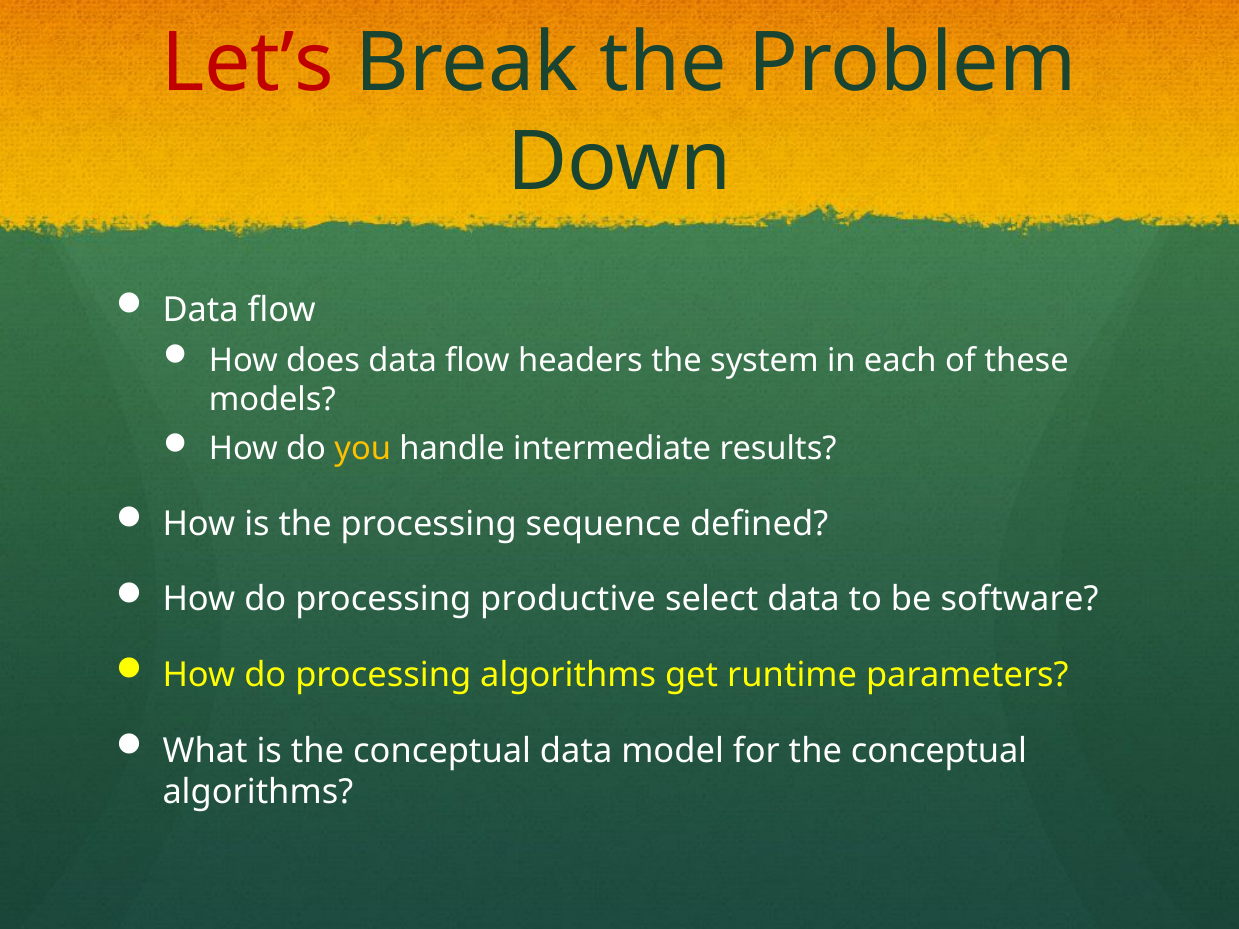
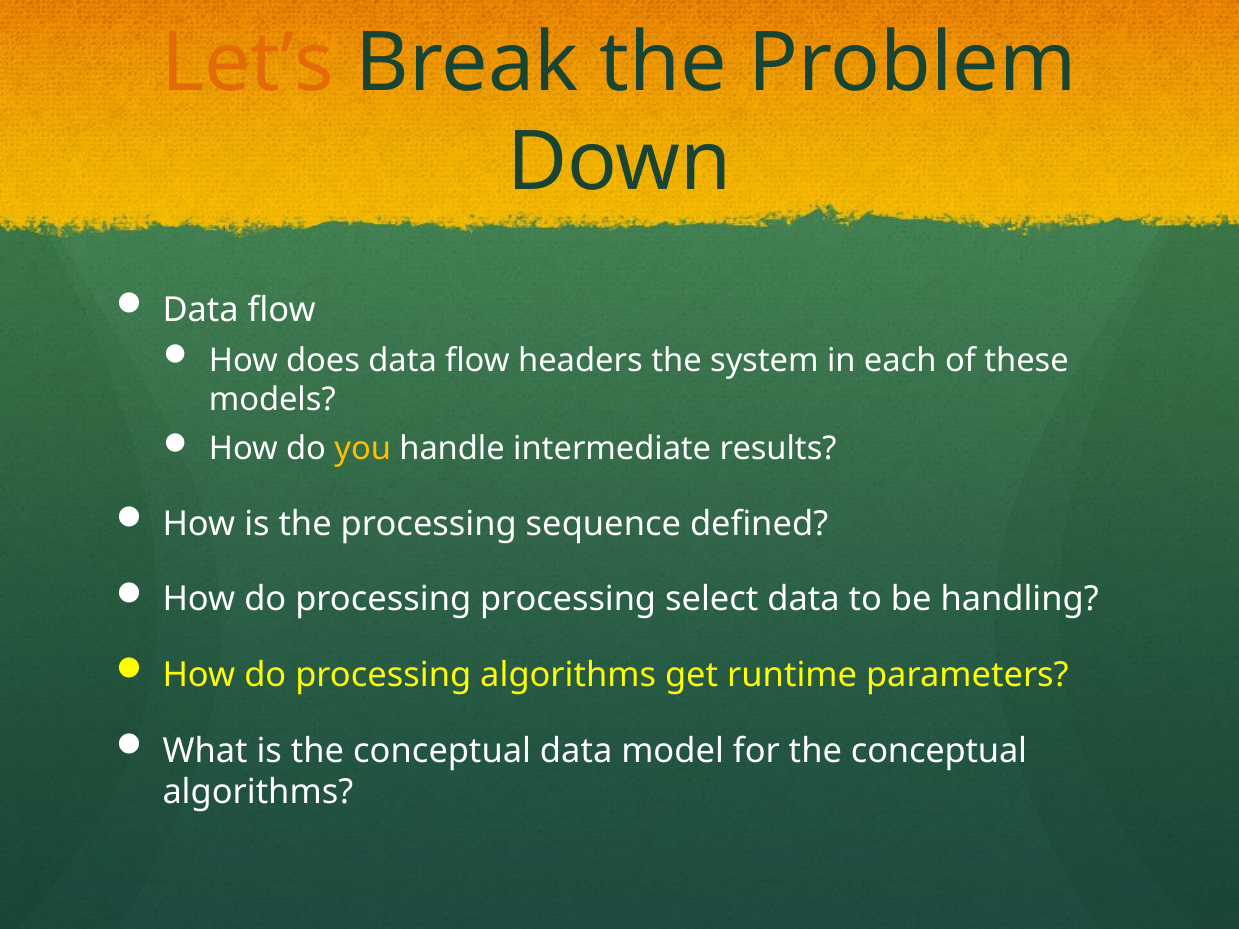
Let’s colour: red -> orange
processing productive: productive -> processing
software: software -> handling
